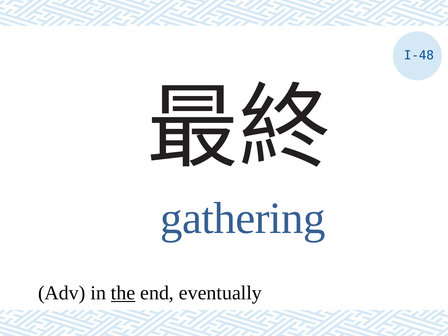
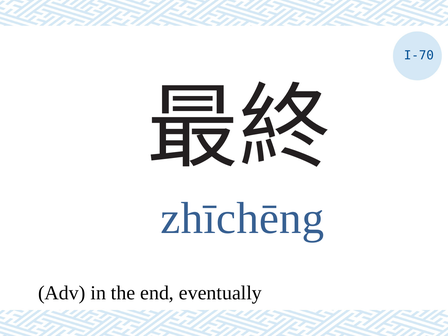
I-48: I-48 -> I-70
gathering: gathering -> zhīchēng
the underline: present -> none
